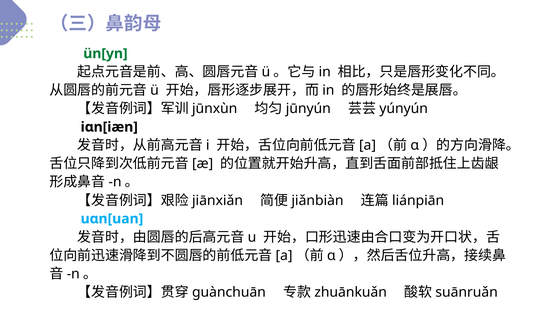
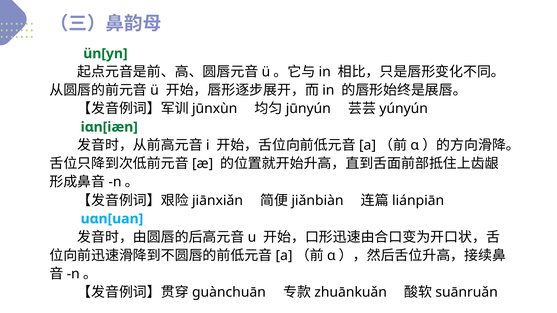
iɑn[iæn colour: black -> green
